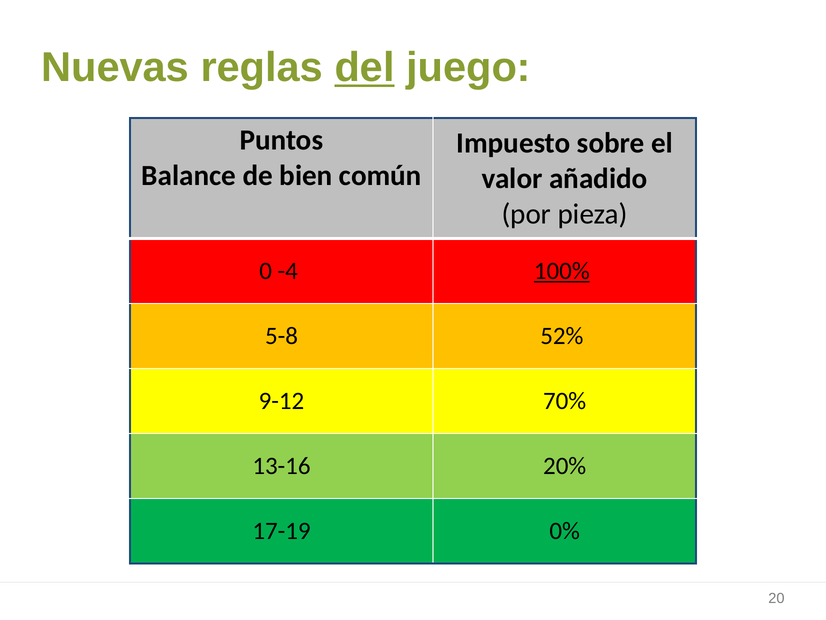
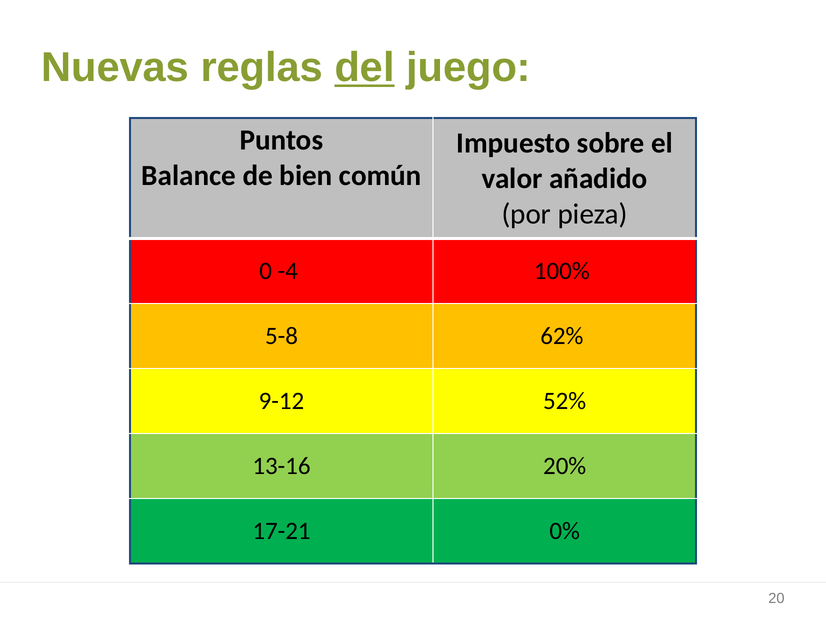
100% underline: present -> none
52%: 52% -> 62%
70%: 70% -> 52%
17-19: 17-19 -> 17-21
